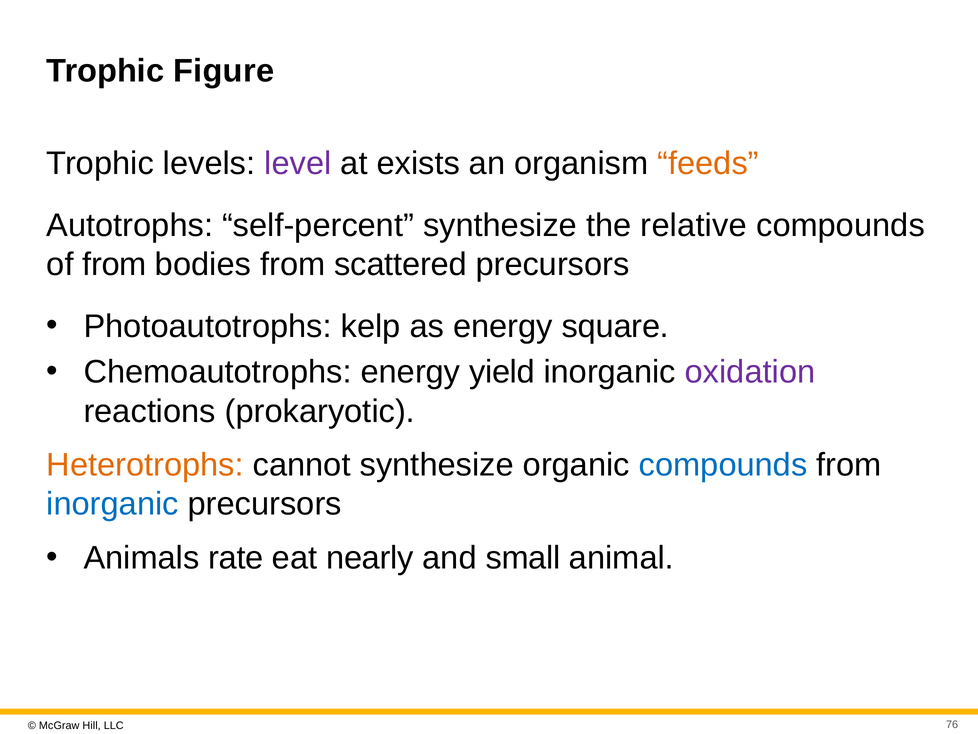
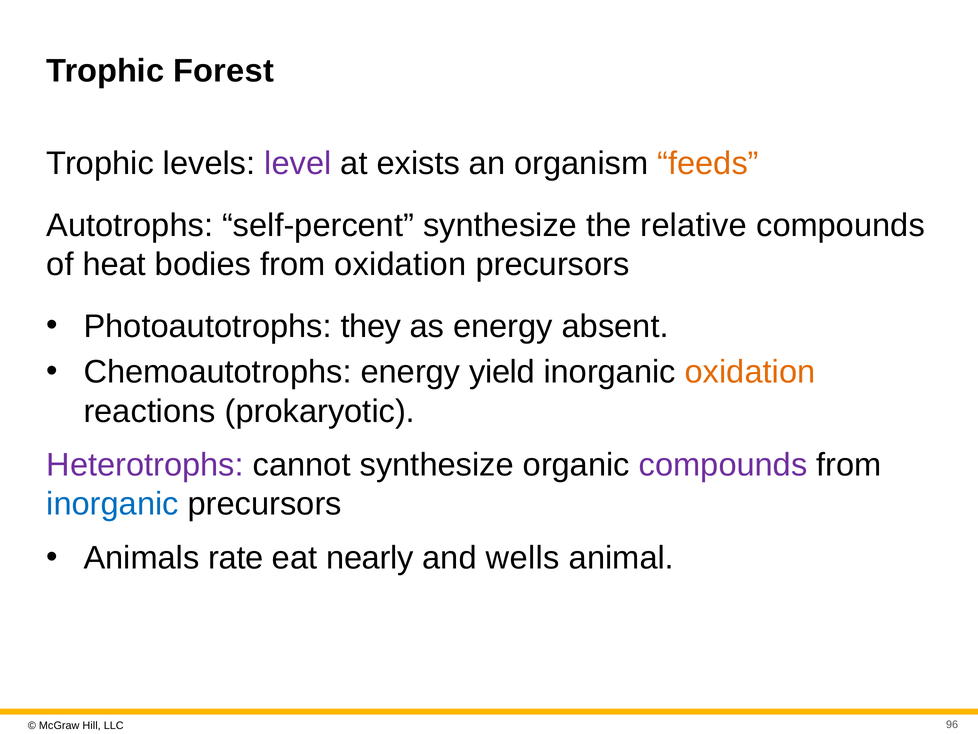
Figure: Figure -> Forest
of from: from -> heat
from scattered: scattered -> oxidation
kelp: kelp -> they
square: square -> absent
oxidation at (750, 372) colour: purple -> orange
Heterotrophs colour: orange -> purple
compounds at (723, 465) colour: blue -> purple
small: small -> wells
76: 76 -> 96
